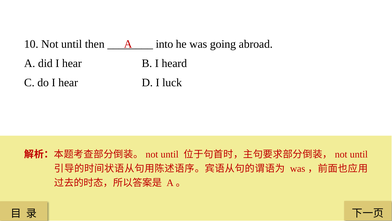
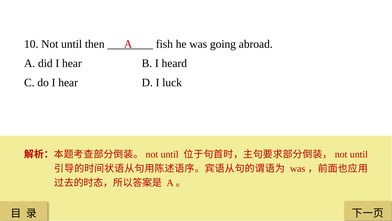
into: into -> fish
